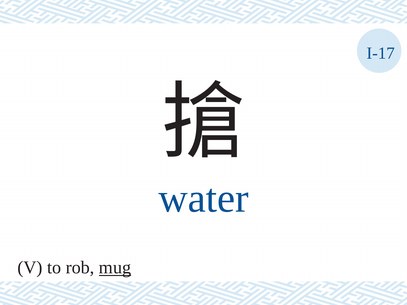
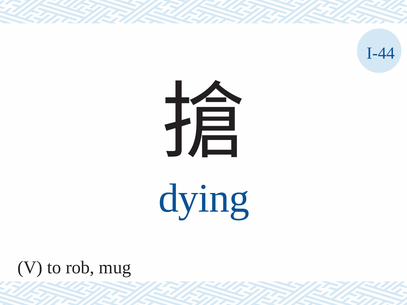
I-17: I-17 -> I-44
water: water -> dying
mug underline: present -> none
